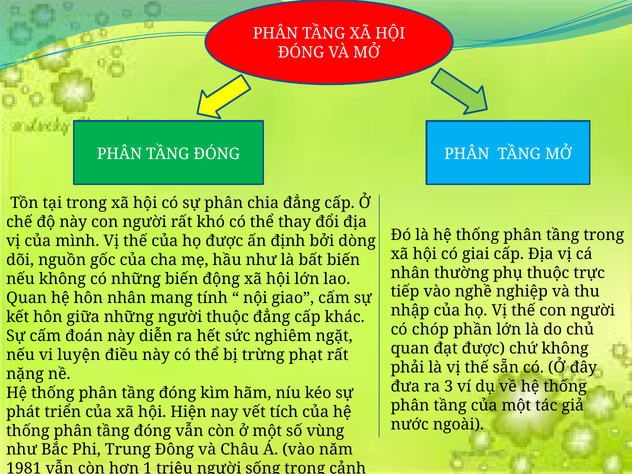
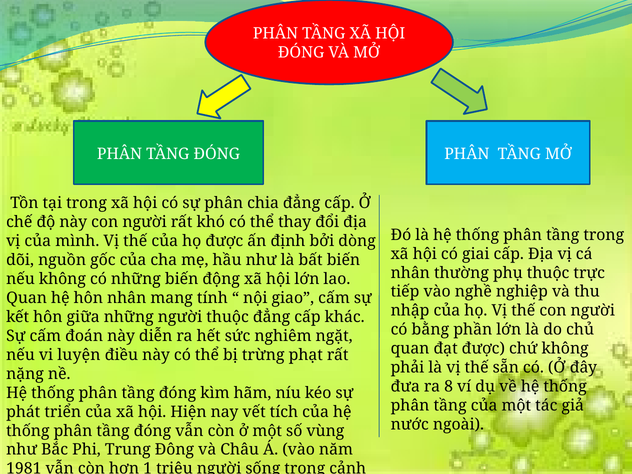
chóp: chóp -> bằng
3: 3 -> 8
